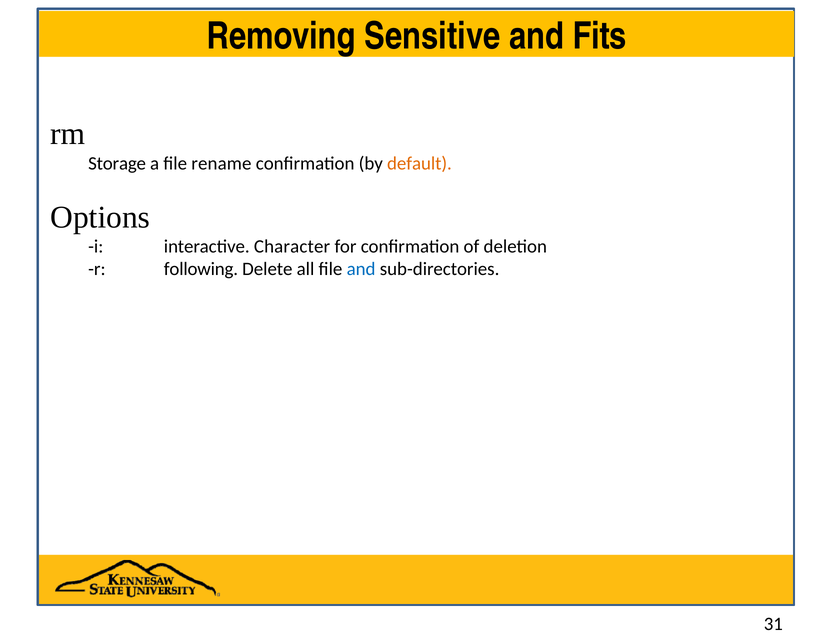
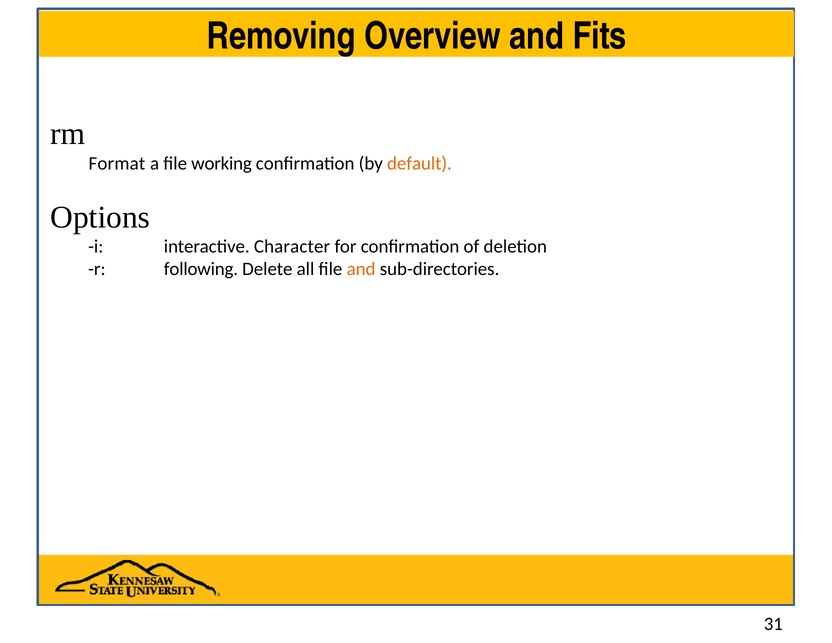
Sensitive: Sensitive -> Overview
Storage: Storage -> Format
rename: rename -> working
and at (361, 269) colour: blue -> orange
